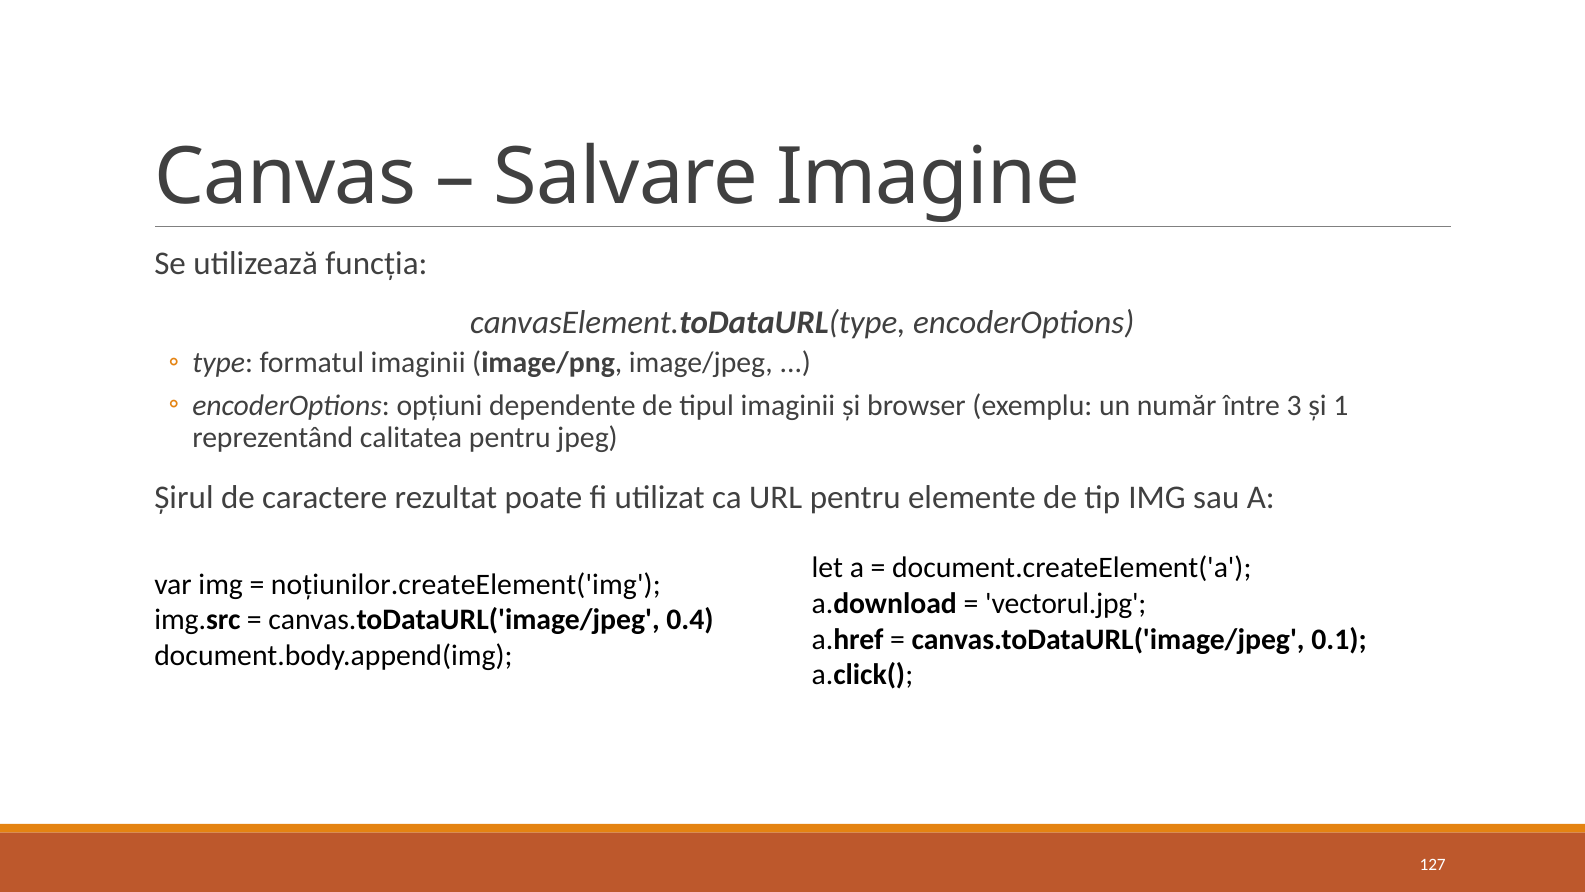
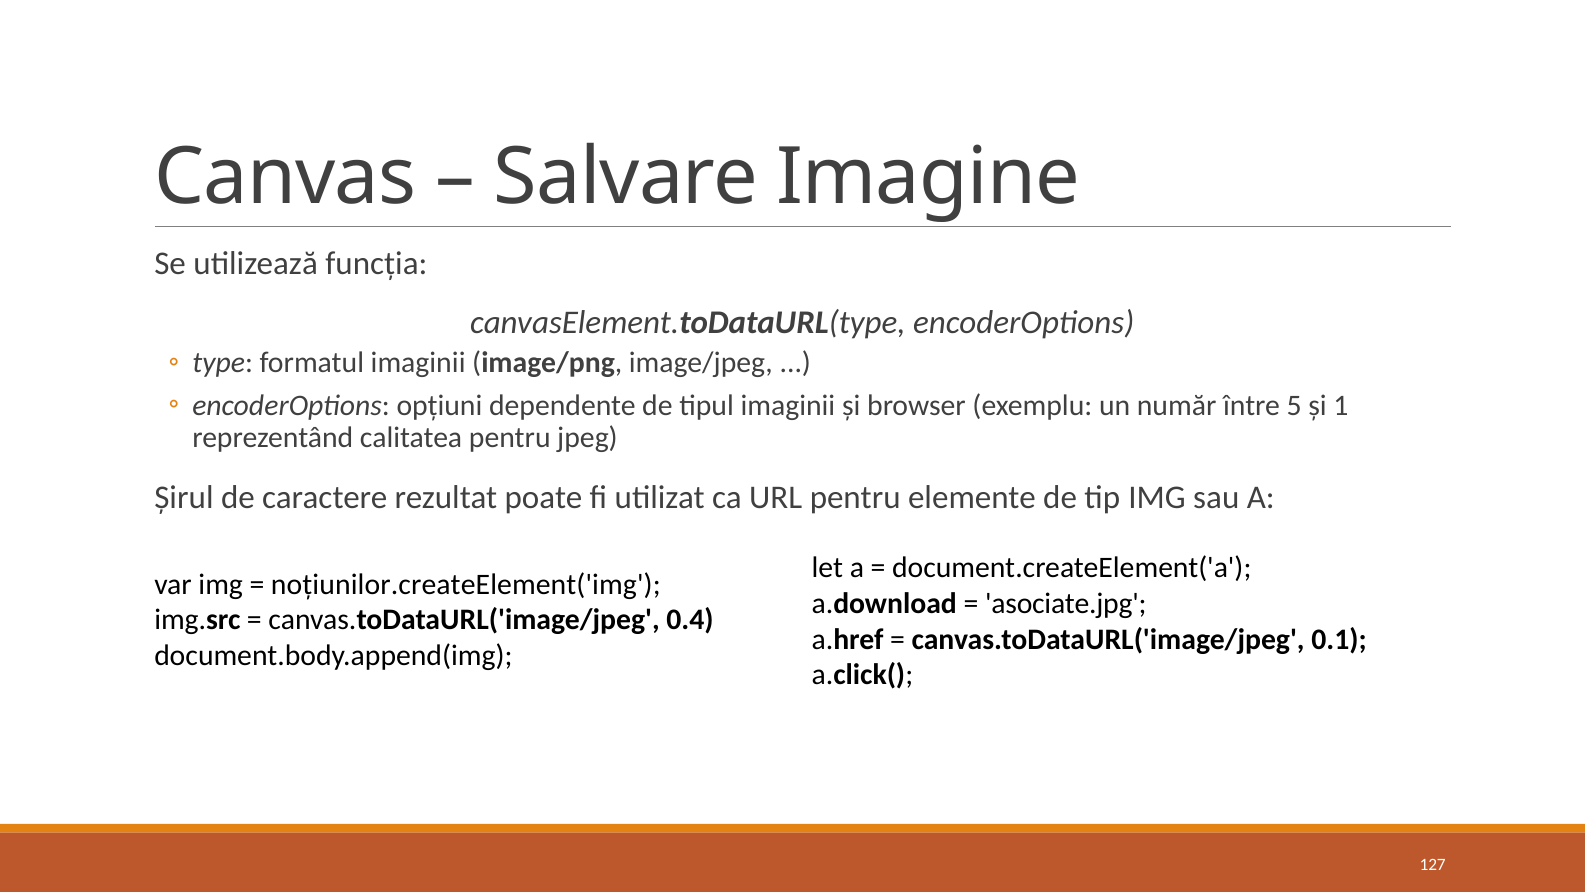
3: 3 -> 5
vectorul.jpg: vectorul.jpg -> asociate.jpg
